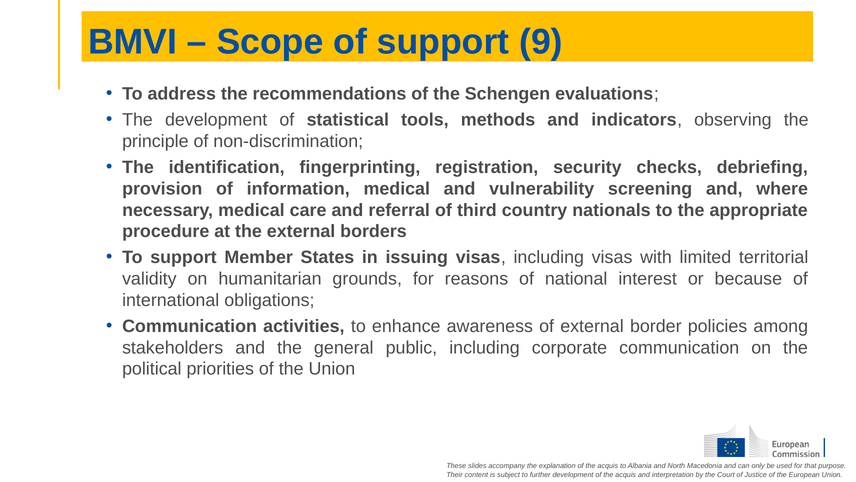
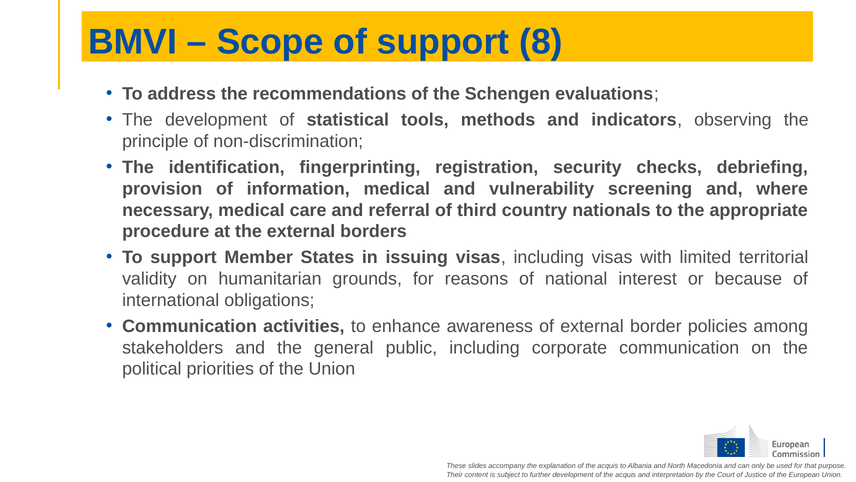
9: 9 -> 8
